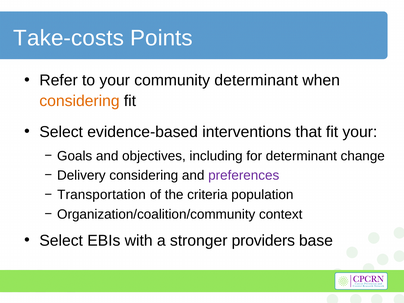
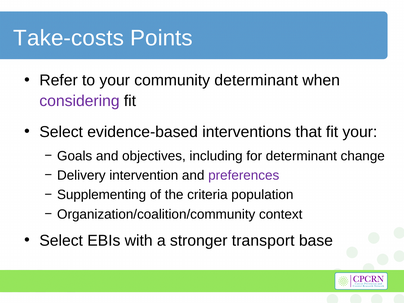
considering at (80, 101) colour: orange -> purple
Delivery considering: considering -> intervention
Transportation: Transportation -> Supplementing
providers: providers -> transport
